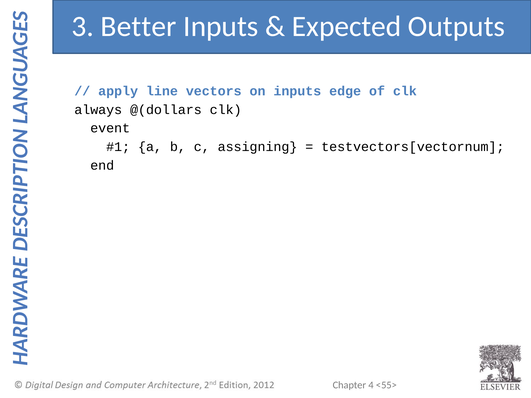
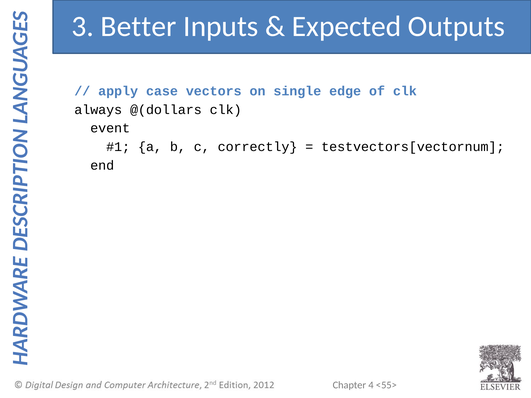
line: line -> case
on inputs: inputs -> single
assigning: assigning -> correctly
